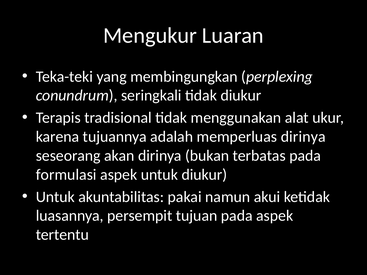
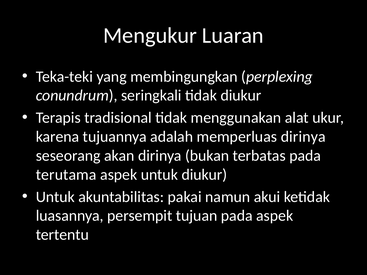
formulasi: formulasi -> terutama
